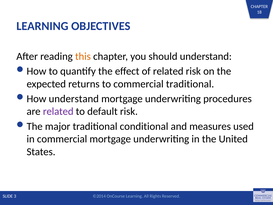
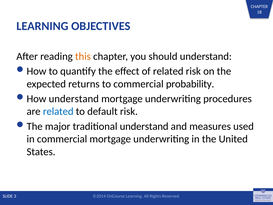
commercial traditional: traditional -> probability
related at (58, 111) colour: purple -> blue
traditional conditional: conditional -> understand
